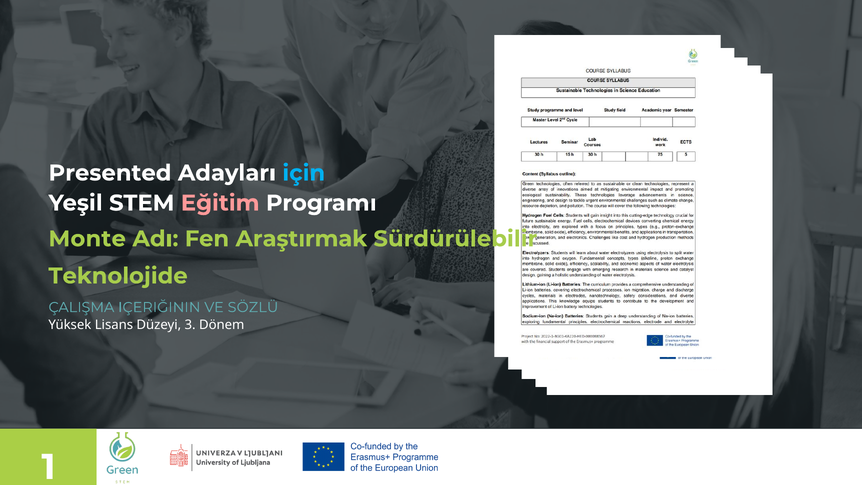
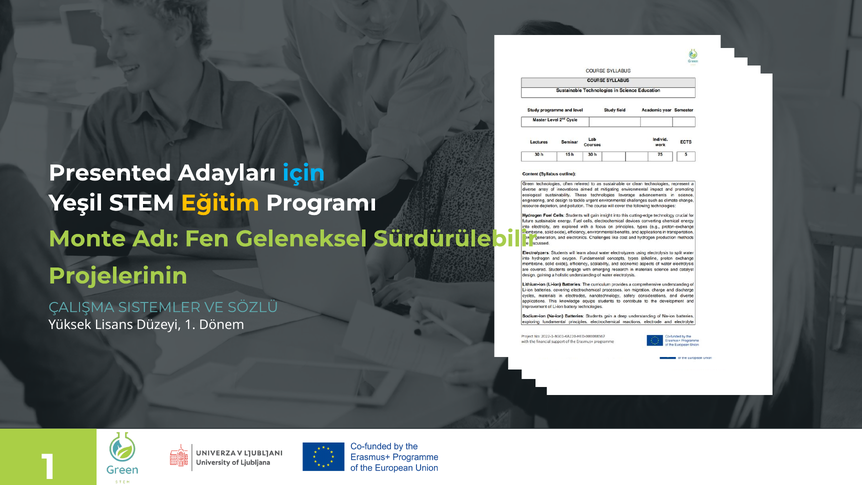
Eğitim colour: pink -> yellow
Araştırmak: Araştırmak -> Geleneksel
Teknolojide: Teknolojide -> Projelerinin
IÇERIĞININ: IÇERIĞININ -> SISTEMLER
Düzeyi 3: 3 -> 1
